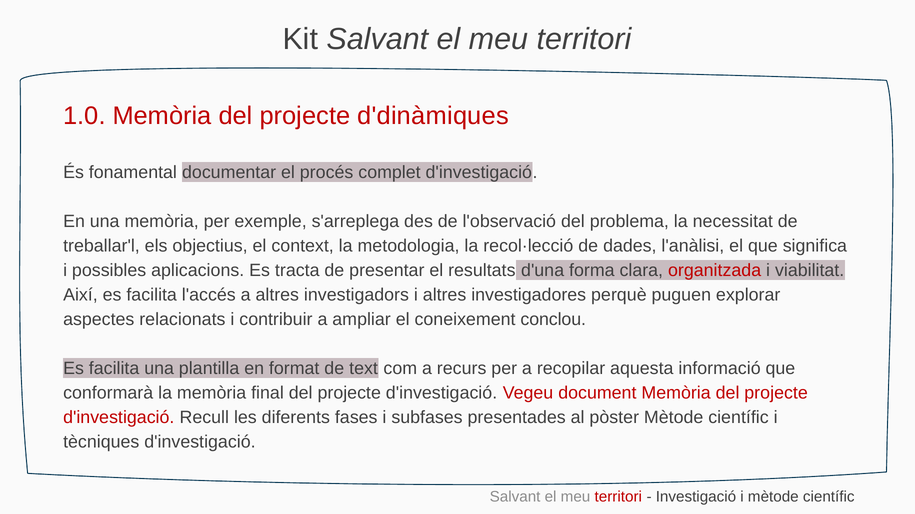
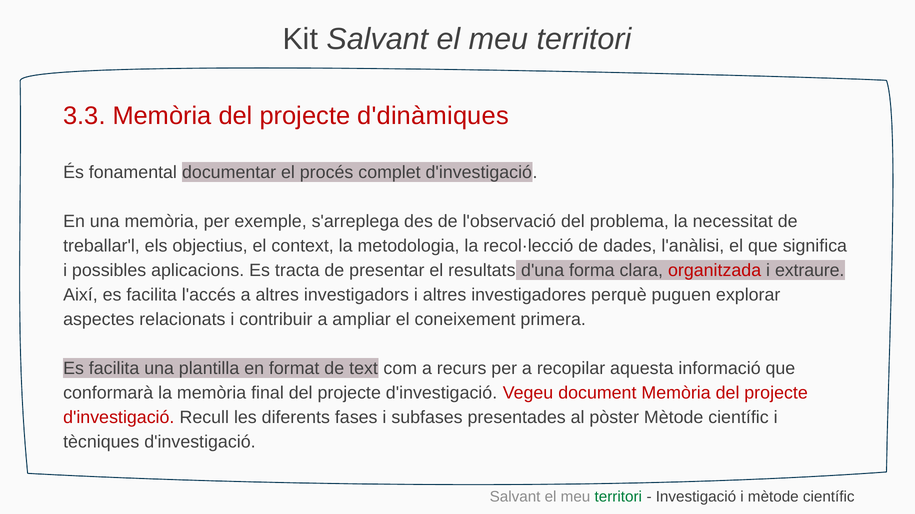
1.0: 1.0 -> 3.3
viabilitat: viabilitat -> extraure
conclou: conclou -> primera
territori at (618, 497) colour: red -> green
